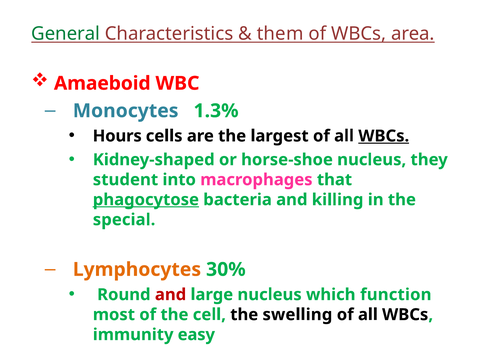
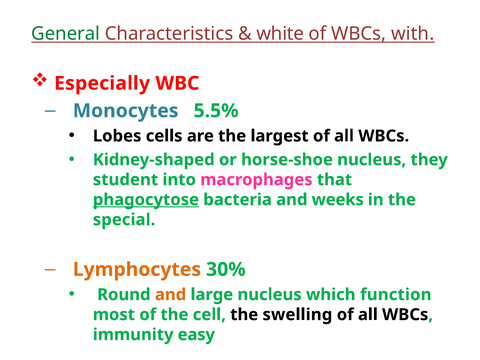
them: them -> white
area: area -> with
Amaeboid: Amaeboid -> Especially
1.3%: 1.3% -> 5.5%
Hours: Hours -> Lobes
WBCs at (384, 136) underline: present -> none
killing: killing -> weeks
and at (171, 295) colour: red -> orange
